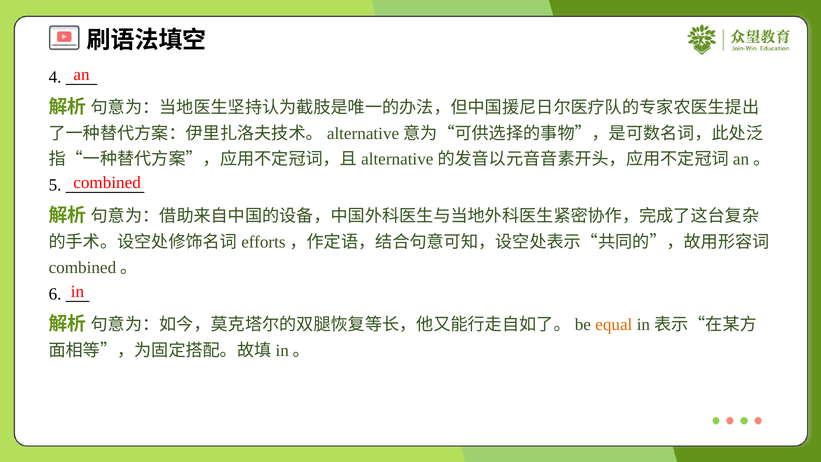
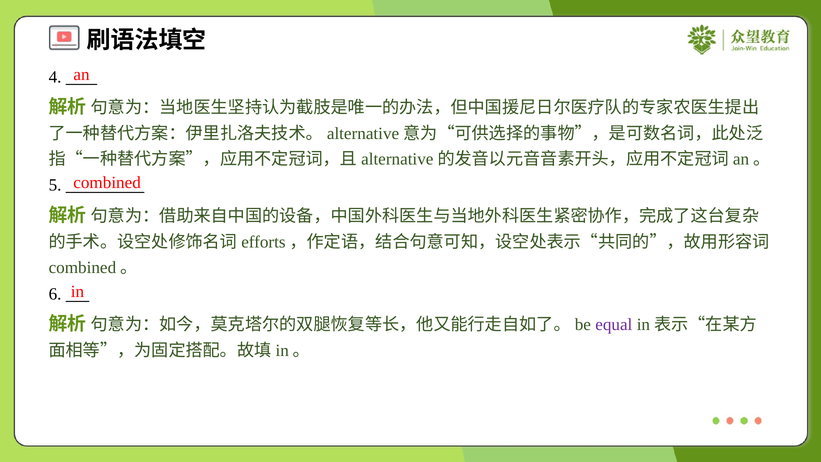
equal colour: orange -> purple
